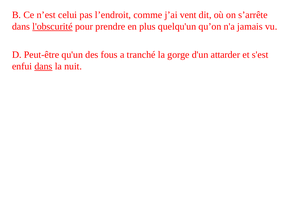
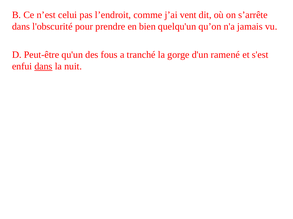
l'obscurité underline: present -> none
plus: plus -> bien
attarder: attarder -> ramené
